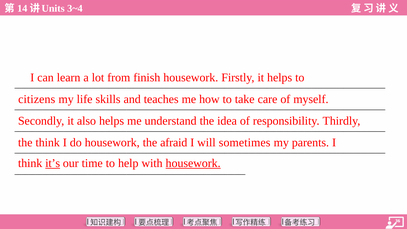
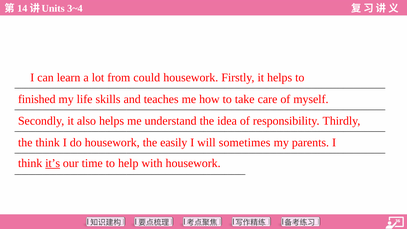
finish: finish -> could
citizens: citizens -> finished
afraid: afraid -> easily
housework at (193, 163) underline: present -> none
